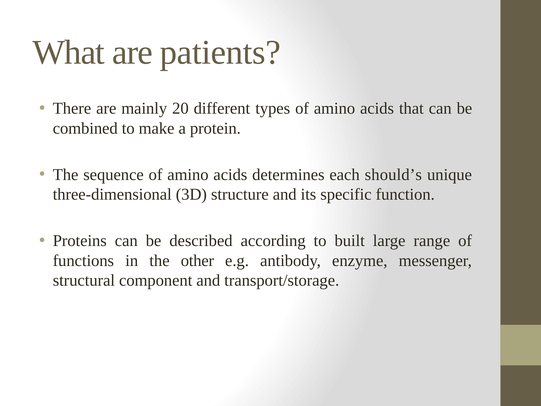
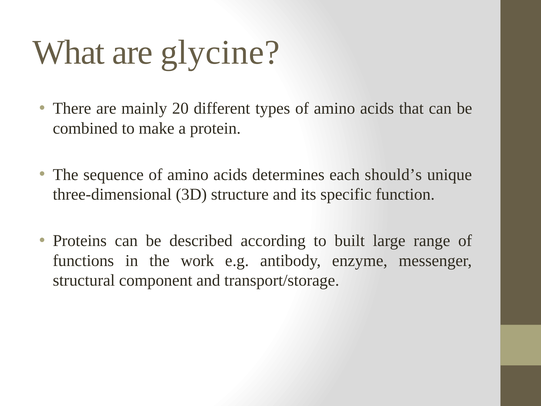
patients: patients -> glycine
other: other -> work
